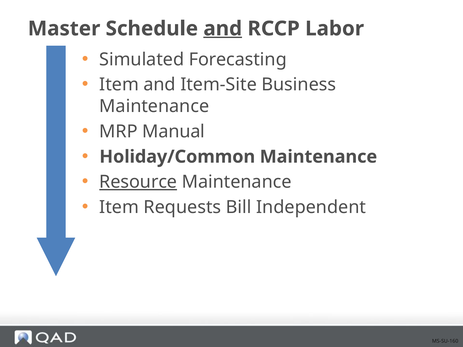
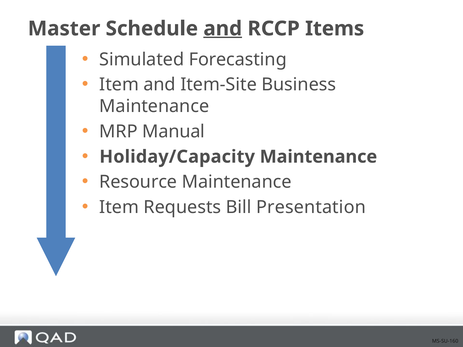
Labor: Labor -> Items
Holiday/Common: Holiday/Common -> Holiday/Capacity
Resource underline: present -> none
Independent: Independent -> Presentation
